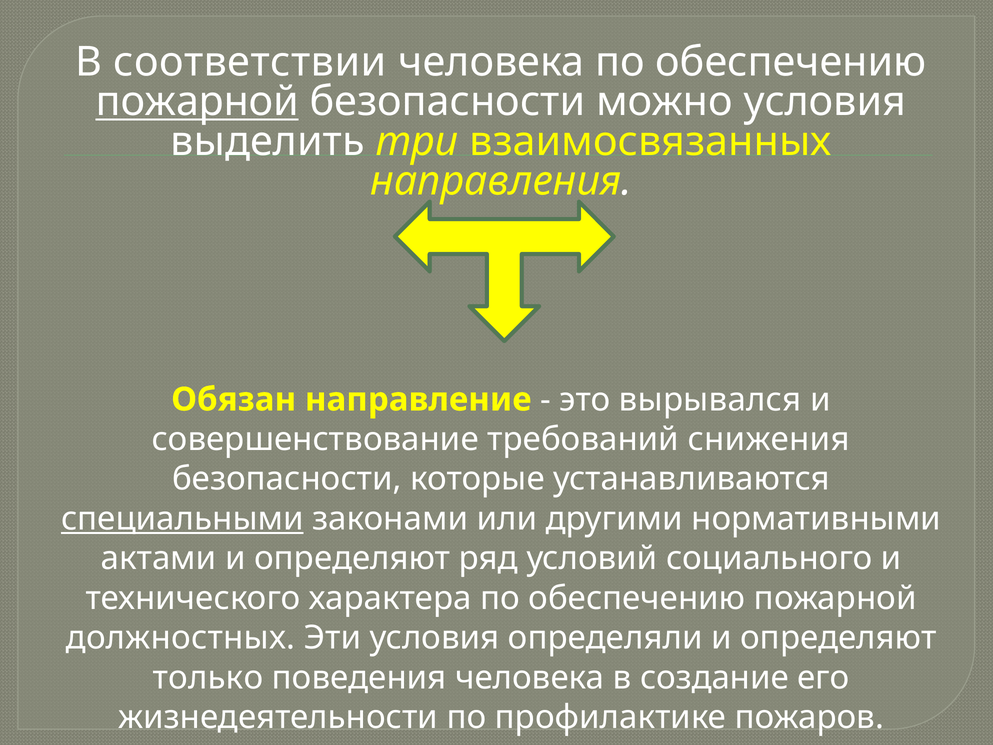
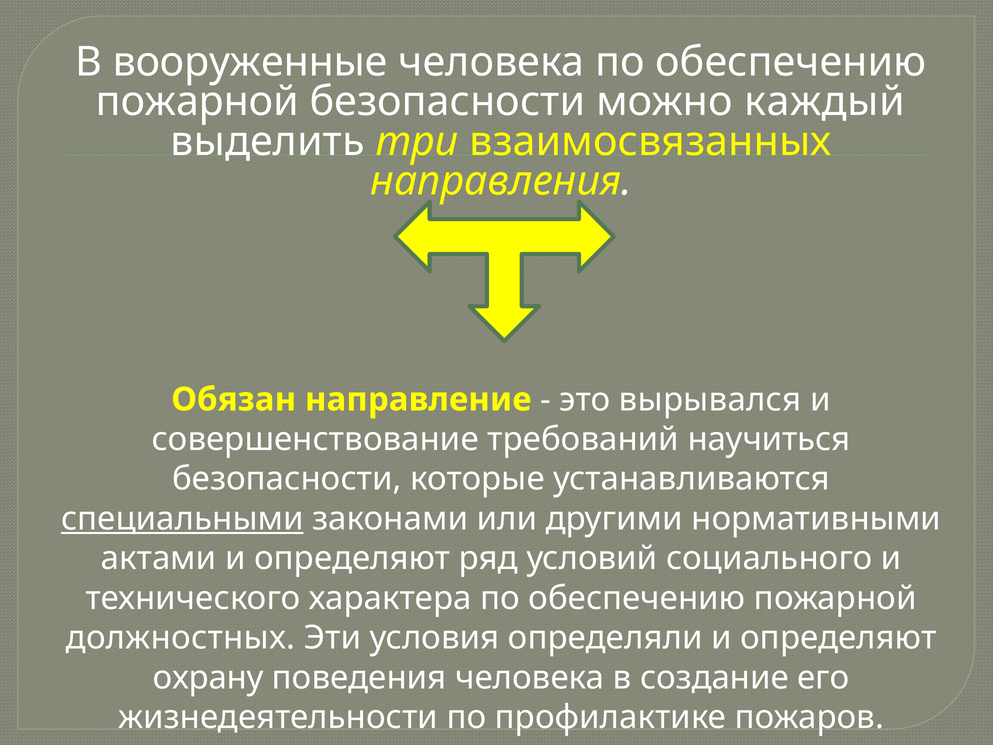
соответствии: соответствии -> вооруженные
пожарной at (197, 102) underline: present -> none
можно условия: условия -> каждый
снижения: снижения -> научиться
только: только -> охрану
